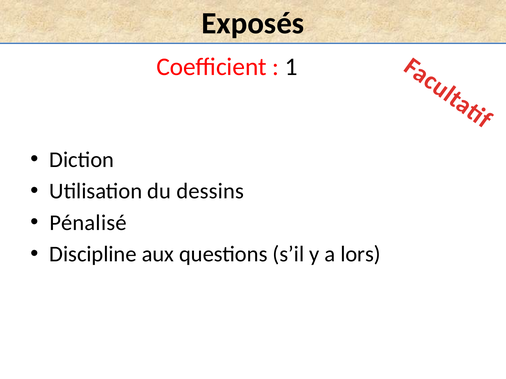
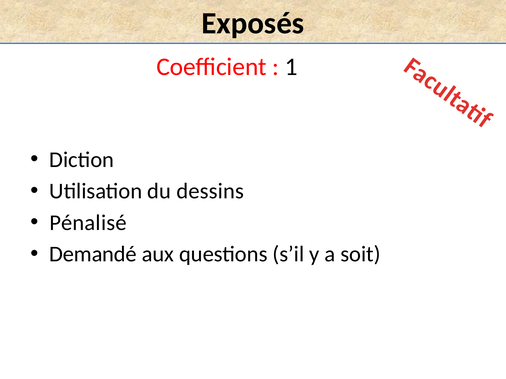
Discipline: Discipline -> Demandé
lors: lors -> soit
